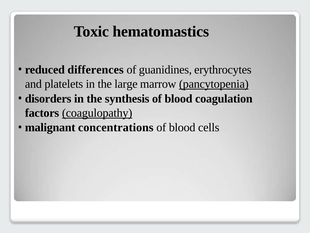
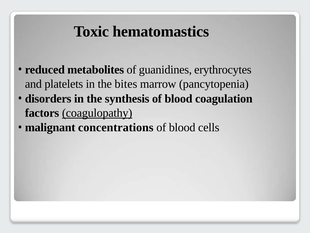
differences: differences -> metabolites
large: large -> bites
pancytopenia underline: present -> none
